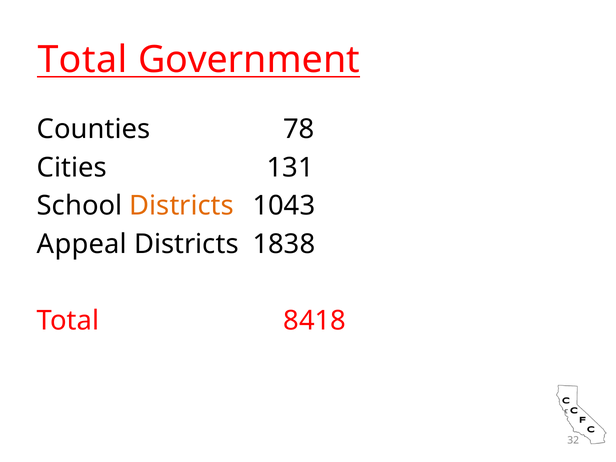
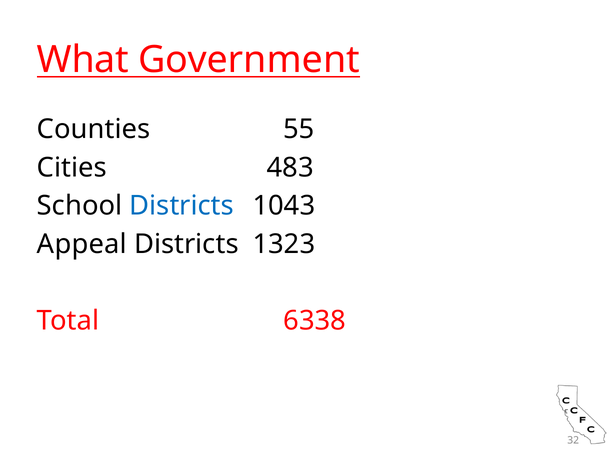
Total at (82, 60): Total -> What
78: 78 -> 55
131: 131 -> 483
Districts at (182, 206) colour: orange -> blue
1838: 1838 -> 1323
8418: 8418 -> 6338
